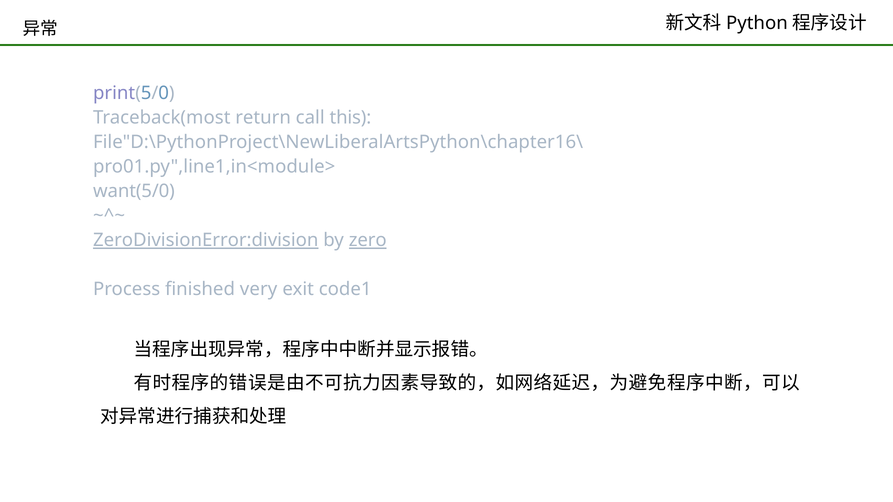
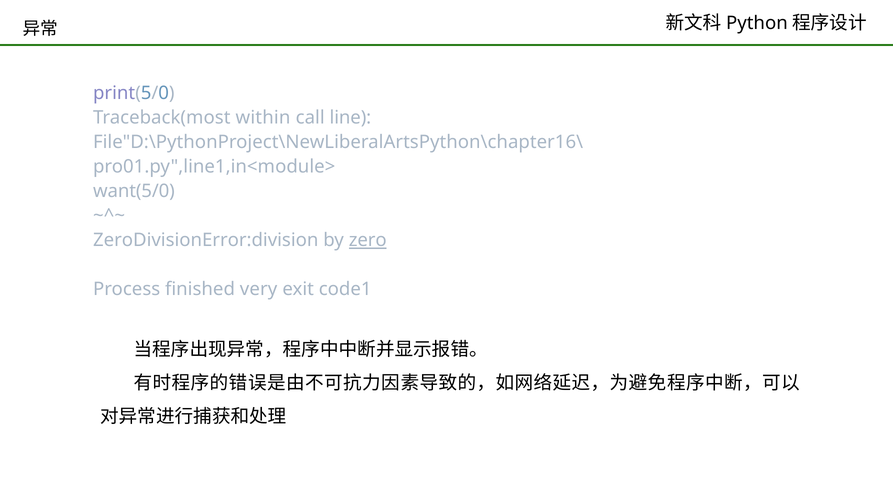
return: return -> within
this: this -> line
ZeroDivisionError:division underline: present -> none
